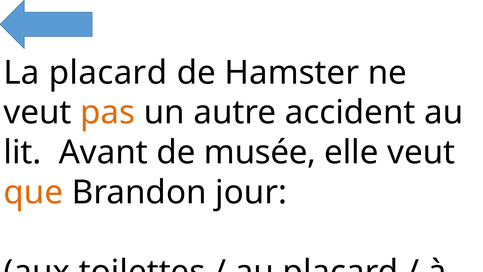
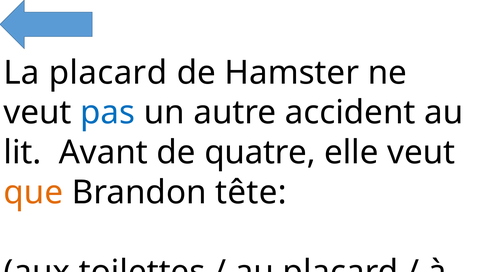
pas colour: orange -> blue
musée: musée -> quatre
jour: jour -> tête
